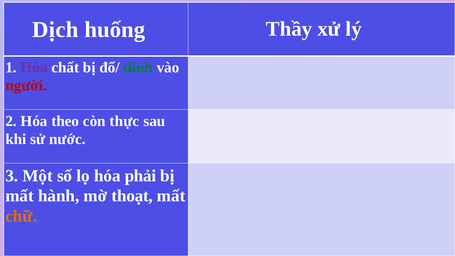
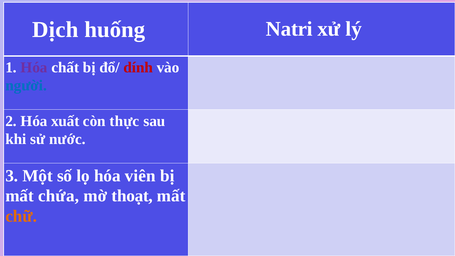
Thầy: Thầy -> Natri
dính colour: green -> red
người colour: red -> blue
theo: theo -> xuất
phải: phải -> viên
hành: hành -> chứa
